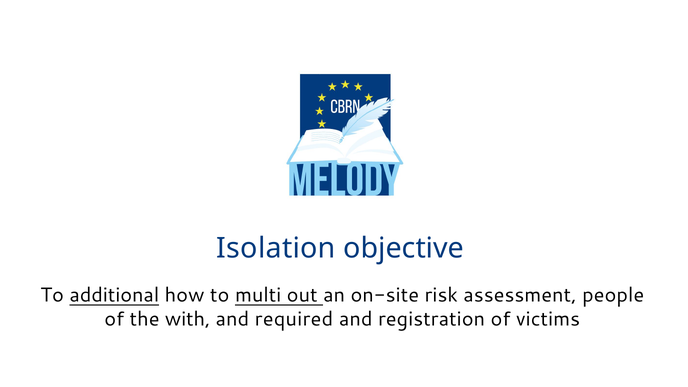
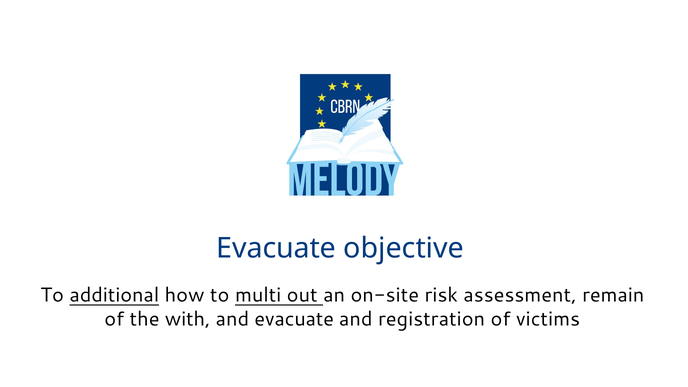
Isolation at (276, 248): Isolation -> Evacuate
people: people -> remain
and required: required -> evacuate
